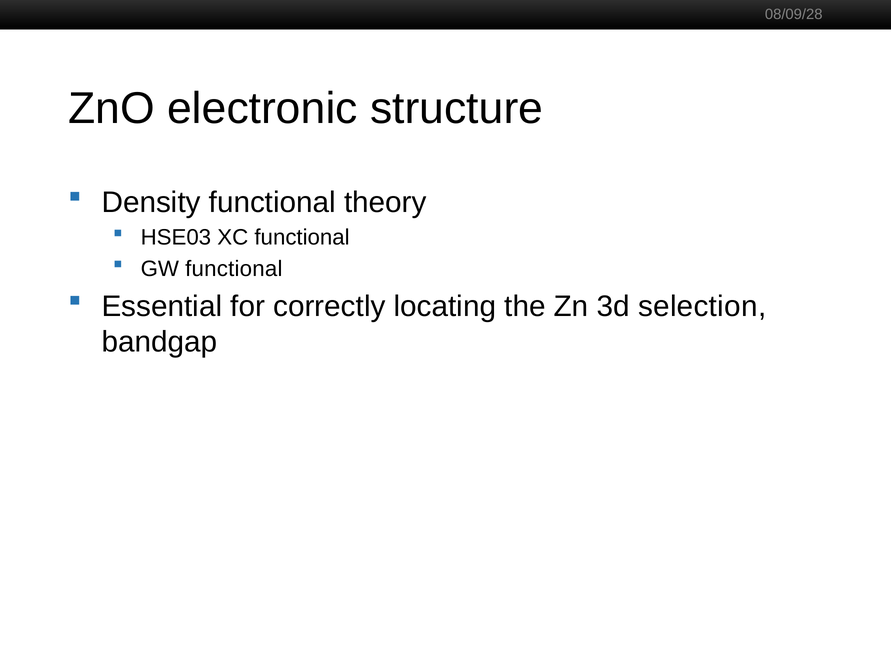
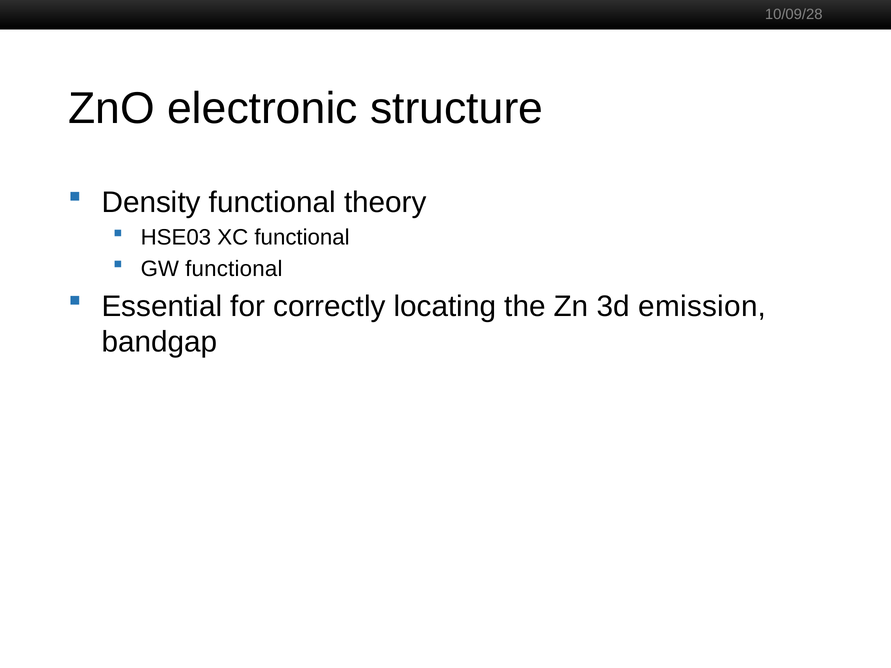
08/09/28: 08/09/28 -> 10/09/28
selection: selection -> emission
